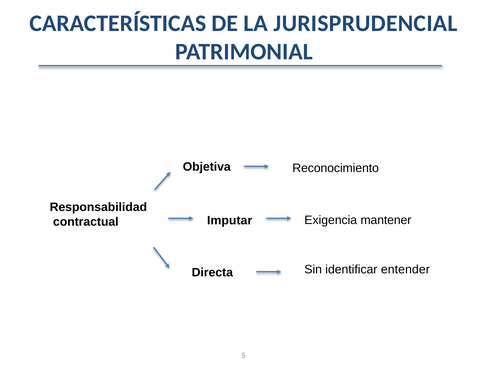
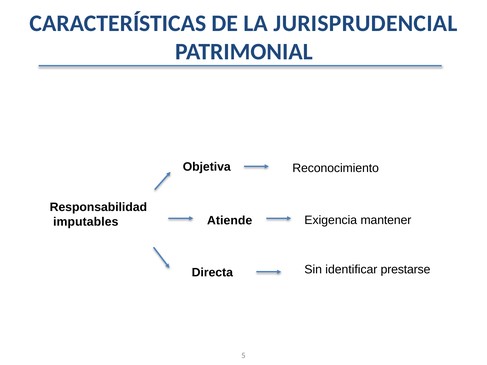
Imputar: Imputar -> Atiende
contractual: contractual -> imputables
entender: entender -> prestarse
